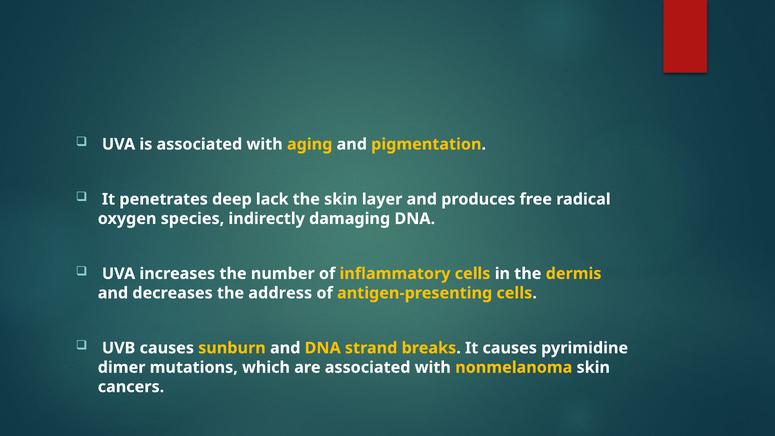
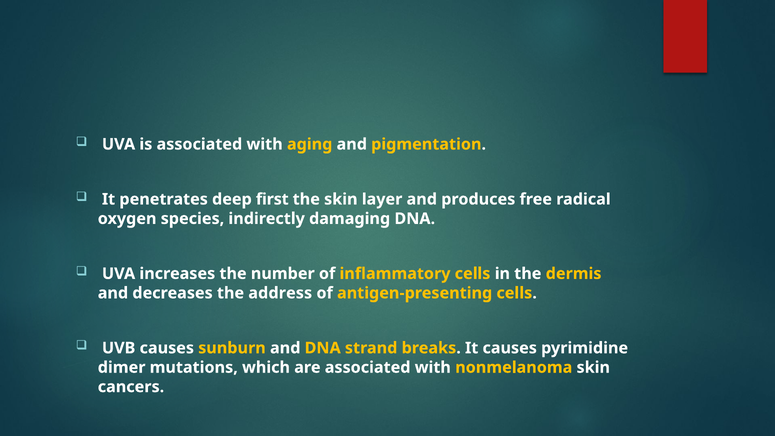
lack: lack -> first
